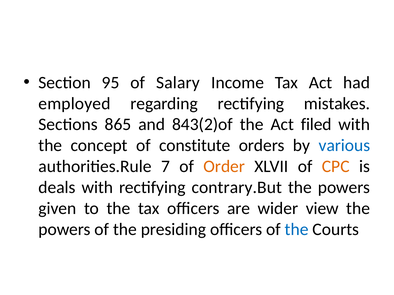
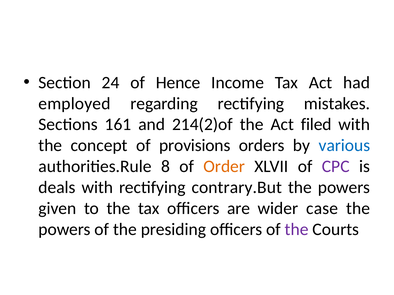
95: 95 -> 24
Salary: Salary -> Hence
865: 865 -> 161
843(2)of: 843(2)of -> 214(2)of
constitute: constitute -> provisions
7: 7 -> 8
CPC colour: orange -> purple
view: view -> case
the at (297, 230) colour: blue -> purple
